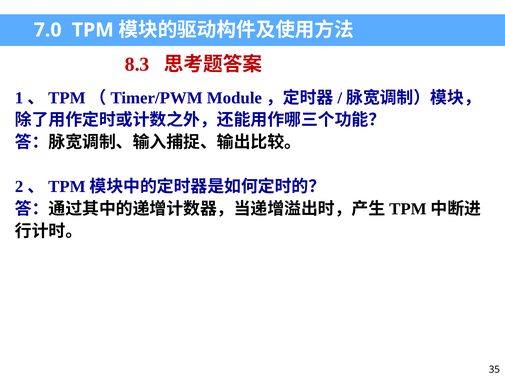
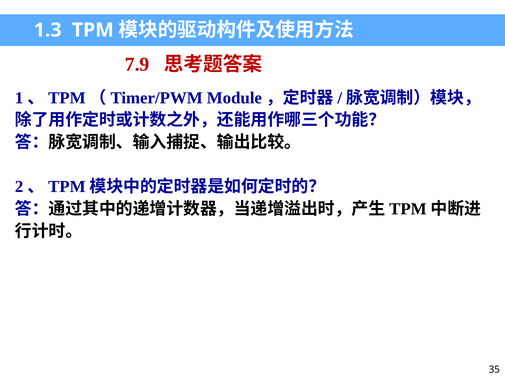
7.0: 7.0 -> 1.3
8.3: 8.3 -> 7.9
